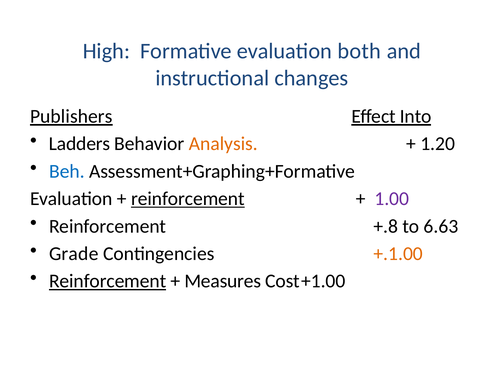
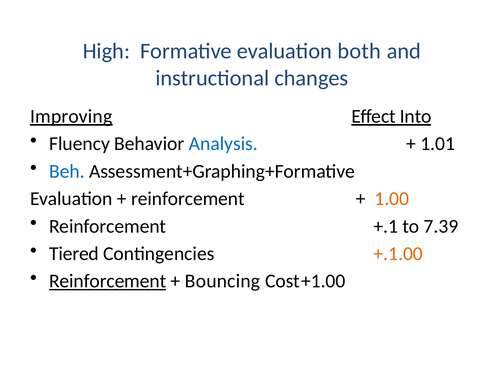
Publishers: Publishers -> Improving
Ladders: Ladders -> Fluency
Analysis colour: orange -> blue
1.20: 1.20 -> 1.01
reinforcement at (188, 199) underline: present -> none
1.00 colour: purple -> orange
+.8: +.8 -> +.1
6.63: 6.63 -> 7.39
Grade: Grade -> Tiered
Measures: Measures -> Bouncing
